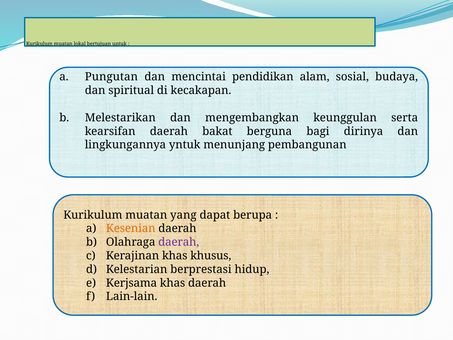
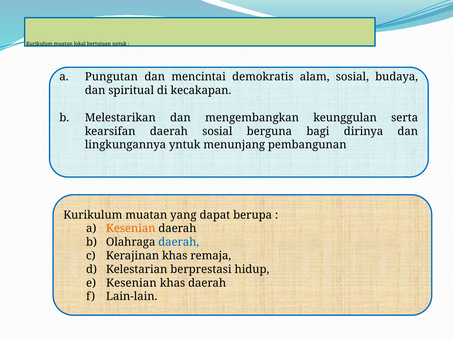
pendidikan: pendidikan -> demokratis
daerah bakat: bakat -> sosial
daerah at (179, 242) colour: purple -> blue
khusus: khusus -> remaja
Kerjsama at (131, 283): Kerjsama -> Kesenian
